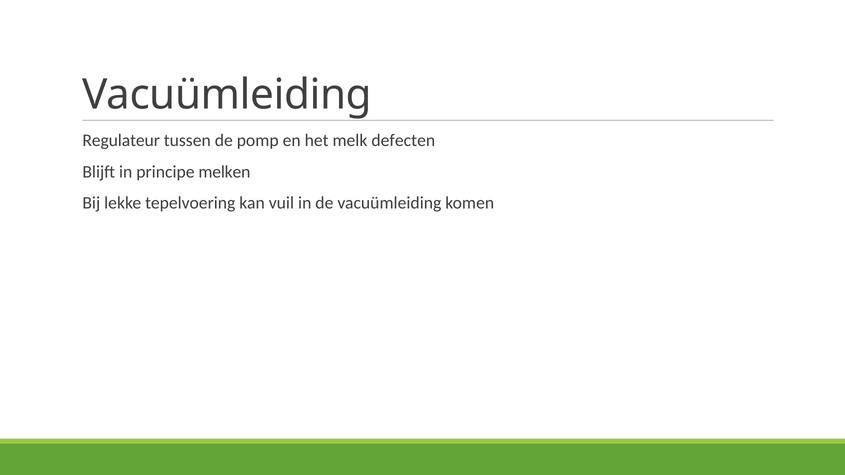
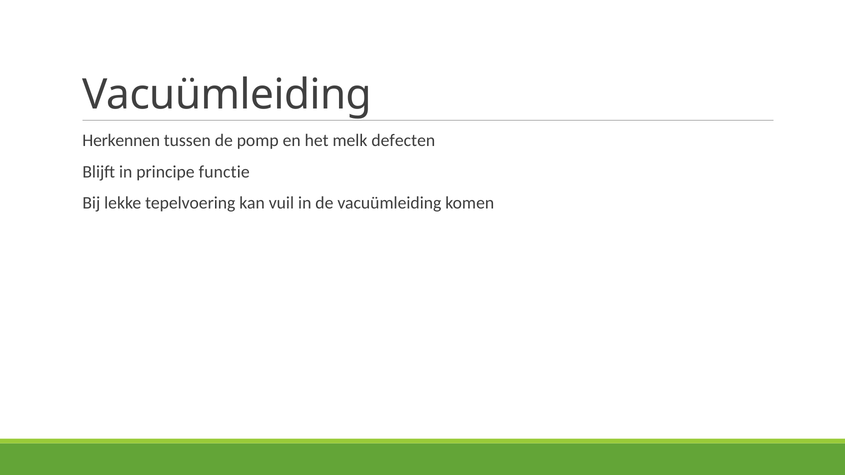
Regulateur: Regulateur -> Herkennen
melken: melken -> functie
